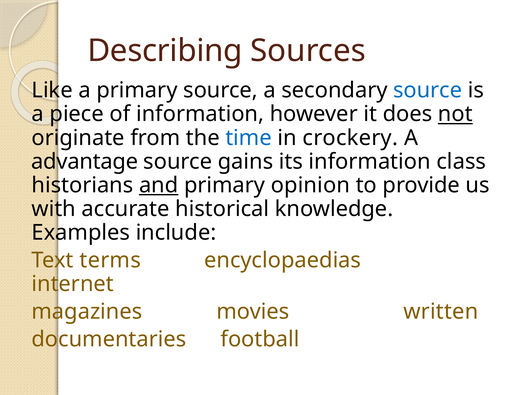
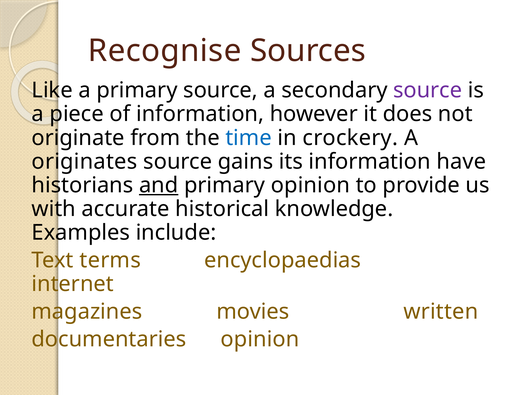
Describing: Describing -> Recognise
source at (428, 90) colour: blue -> purple
not underline: present -> none
advantage: advantage -> originates
class: class -> have
documentaries football: football -> opinion
